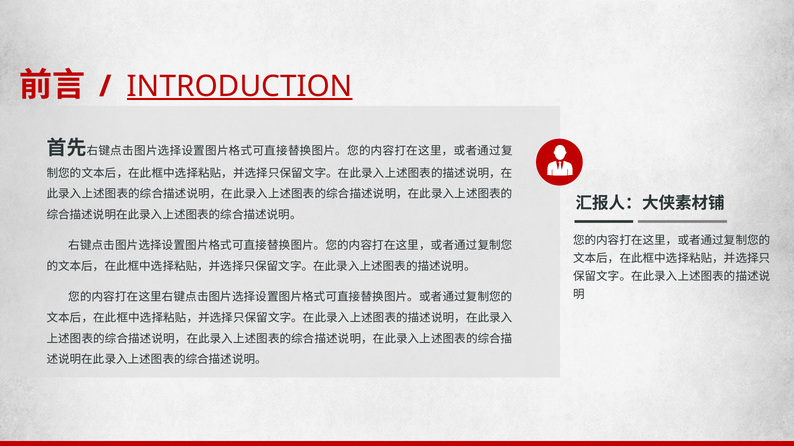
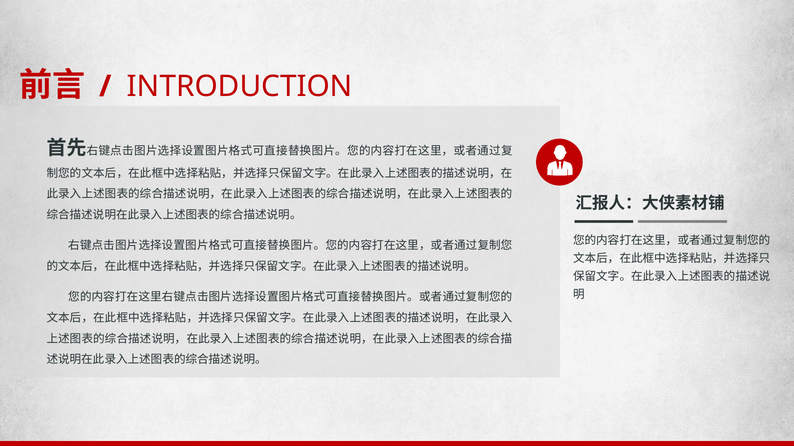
INTRODUCTION underline: present -> none
